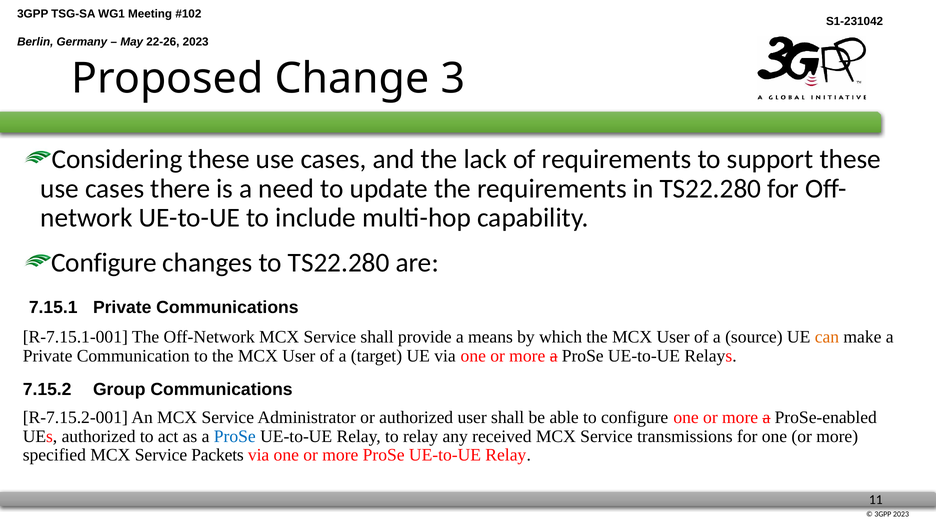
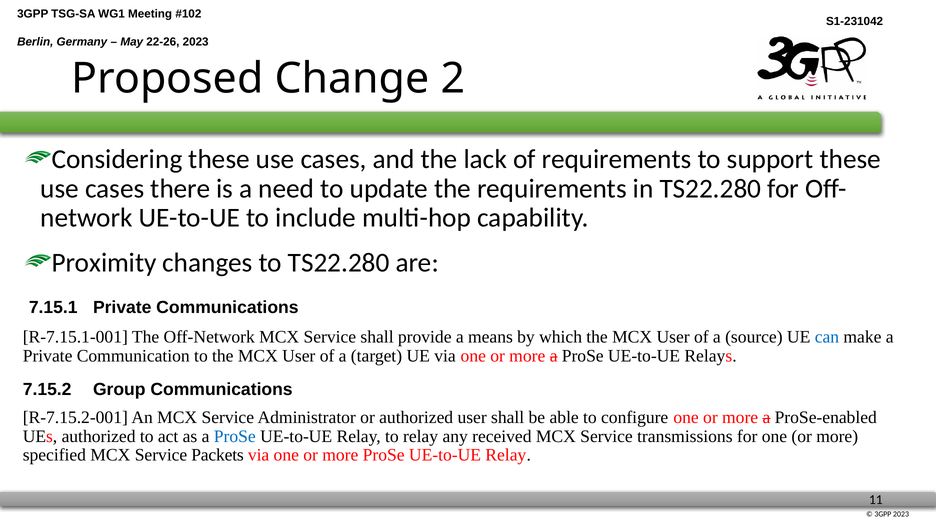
3: 3 -> 2
Configure at (104, 263): Configure -> Proximity
can colour: orange -> blue
